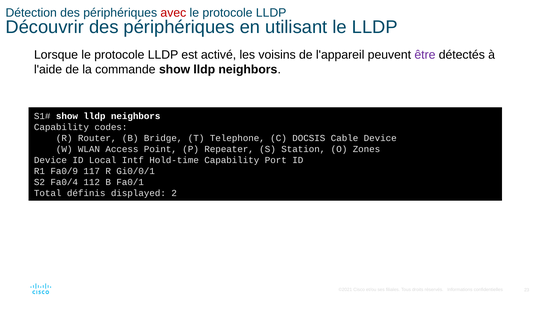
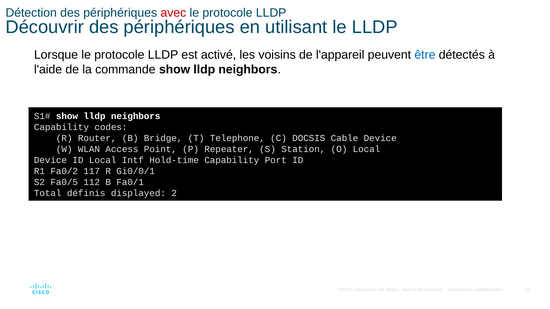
être colour: purple -> blue
O Zones: Zones -> Local
Fa0/9: Fa0/9 -> Fa0/2
Fa0/4: Fa0/4 -> Fa0/5
